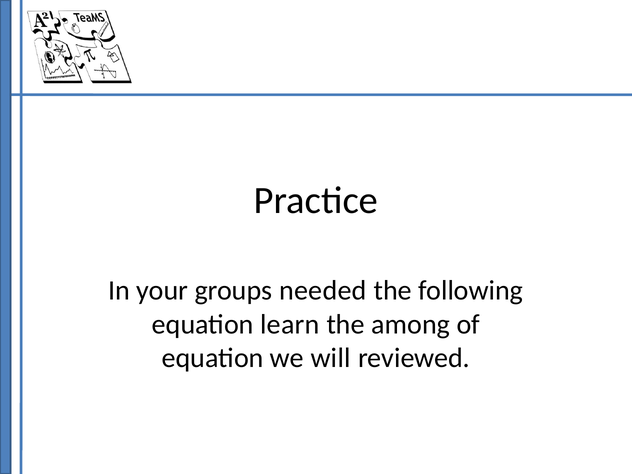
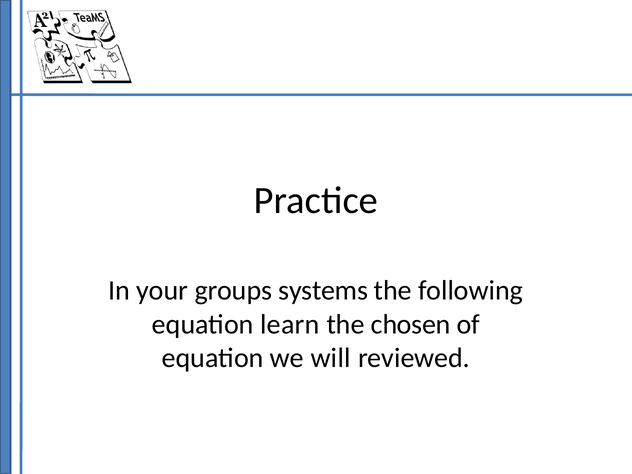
needed: needed -> systems
among: among -> chosen
